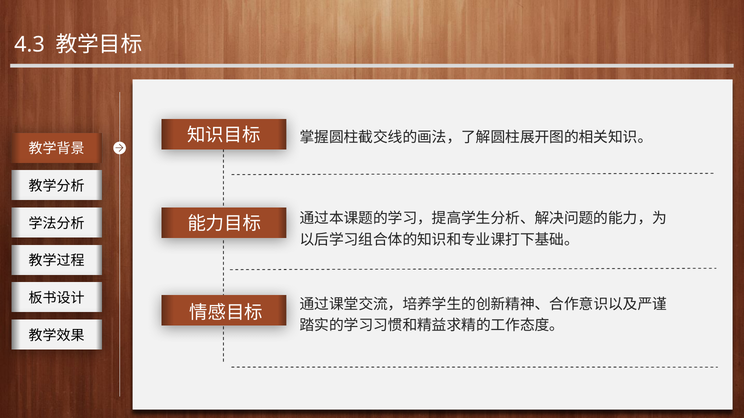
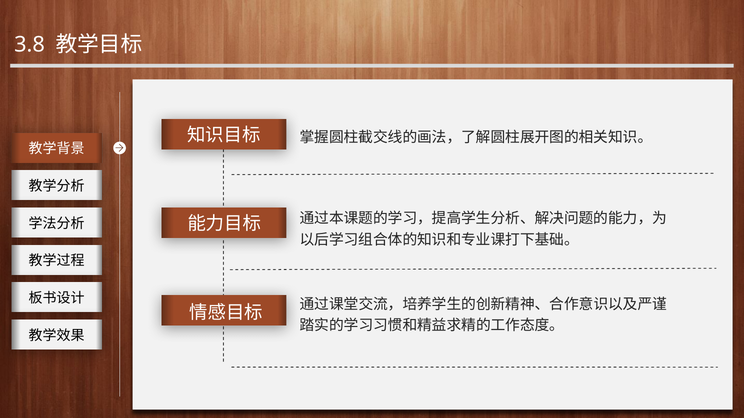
4.3: 4.3 -> 3.8
